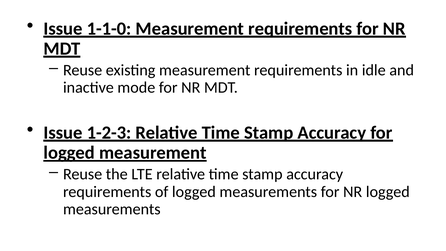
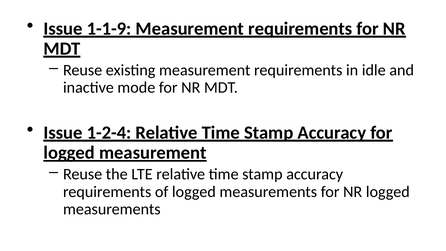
1-1-0: 1-1-0 -> 1-1-9
1-2-3: 1-2-3 -> 1-2-4
